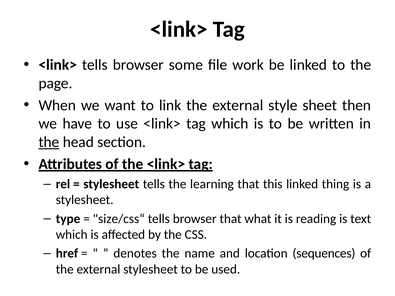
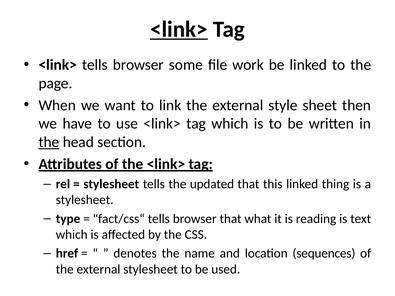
<link> at (179, 29) underline: none -> present
learning: learning -> updated
size/css“: size/css“ -> fact/css“
